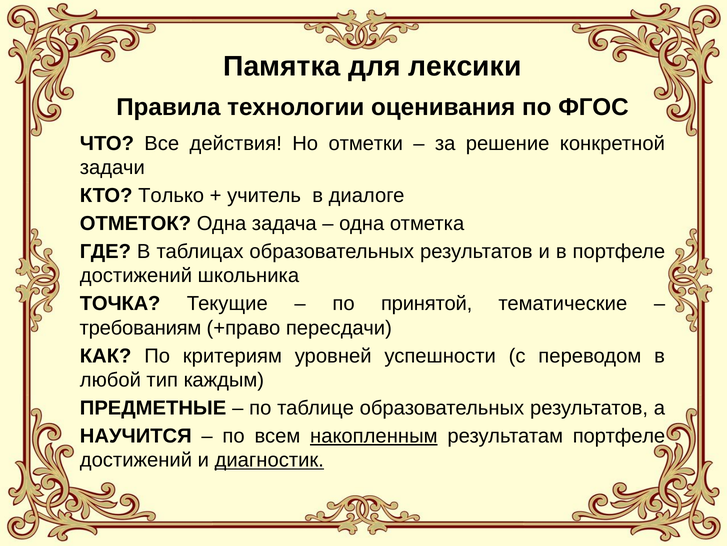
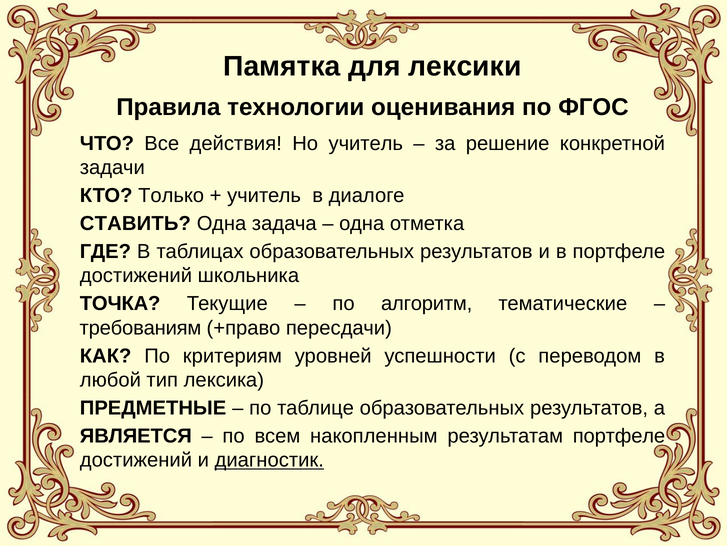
Но отметки: отметки -> учитель
ОТМЕТОК: ОТМЕТОК -> СТАВИТЬ
принятой: принятой -> алгоритм
каждым: каждым -> лексика
НАУЧИТСЯ: НАУЧИТСЯ -> ЯВЛЯЕТСЯ
накопленным underline: present -> none
